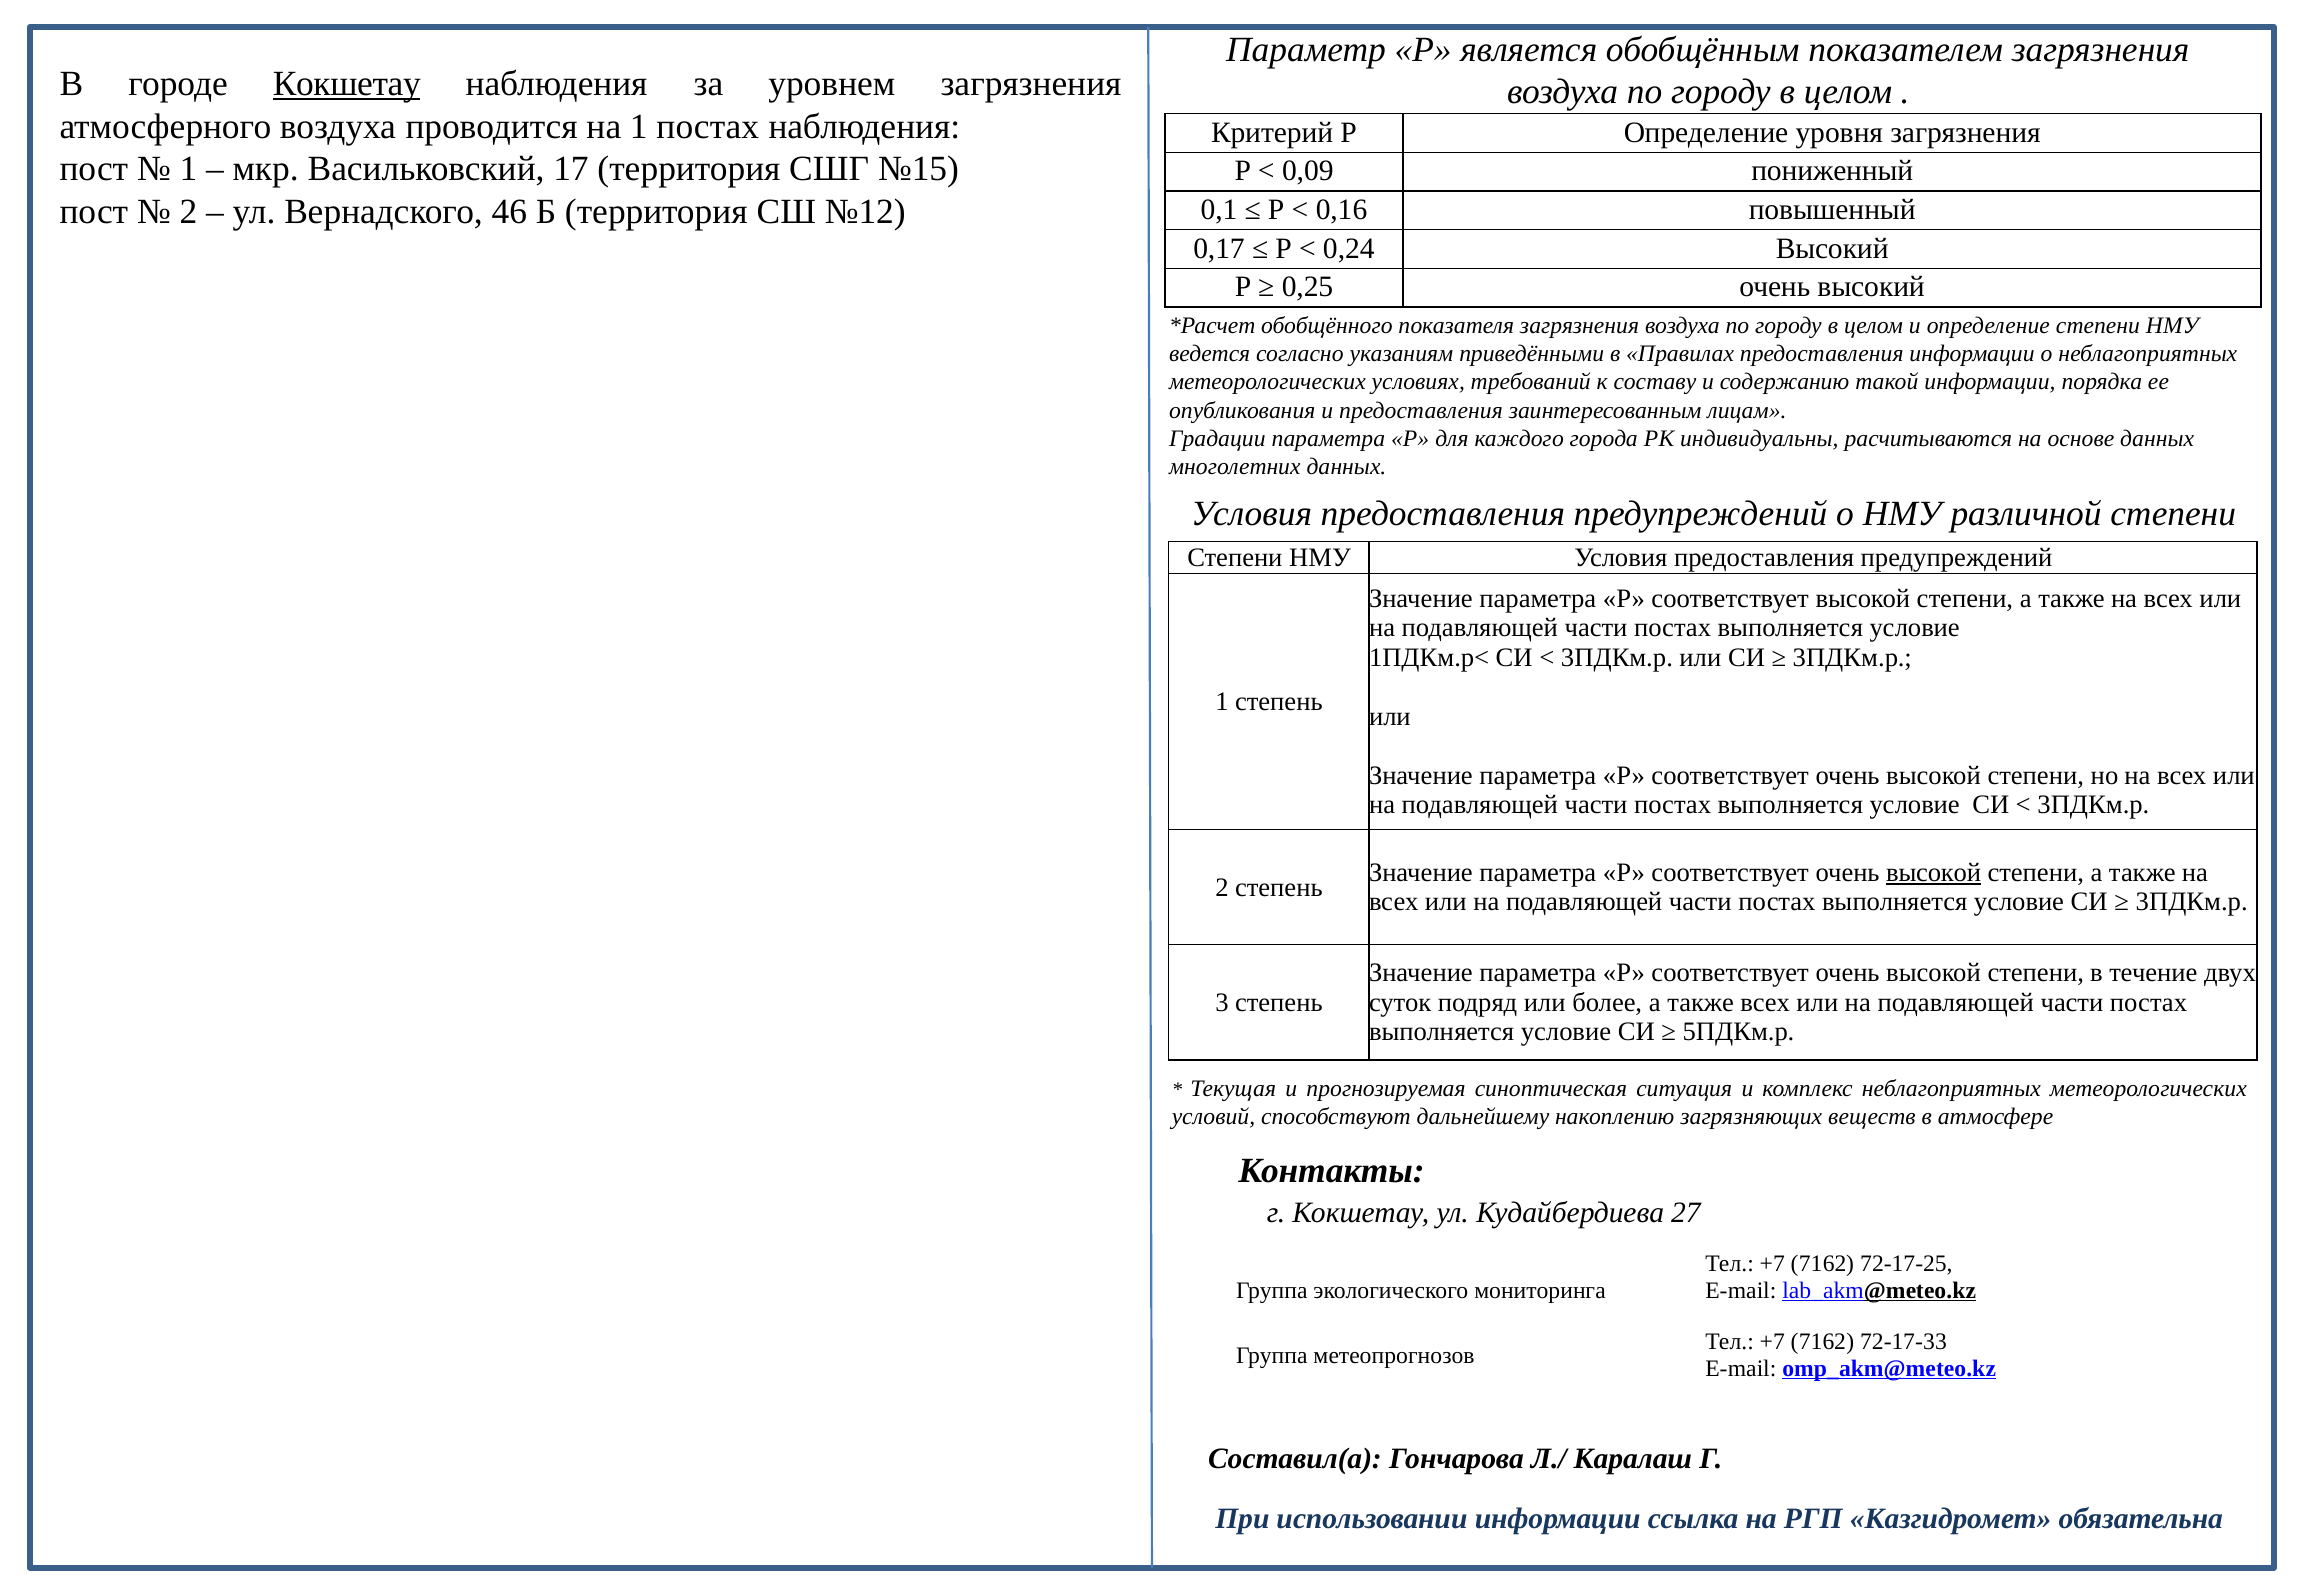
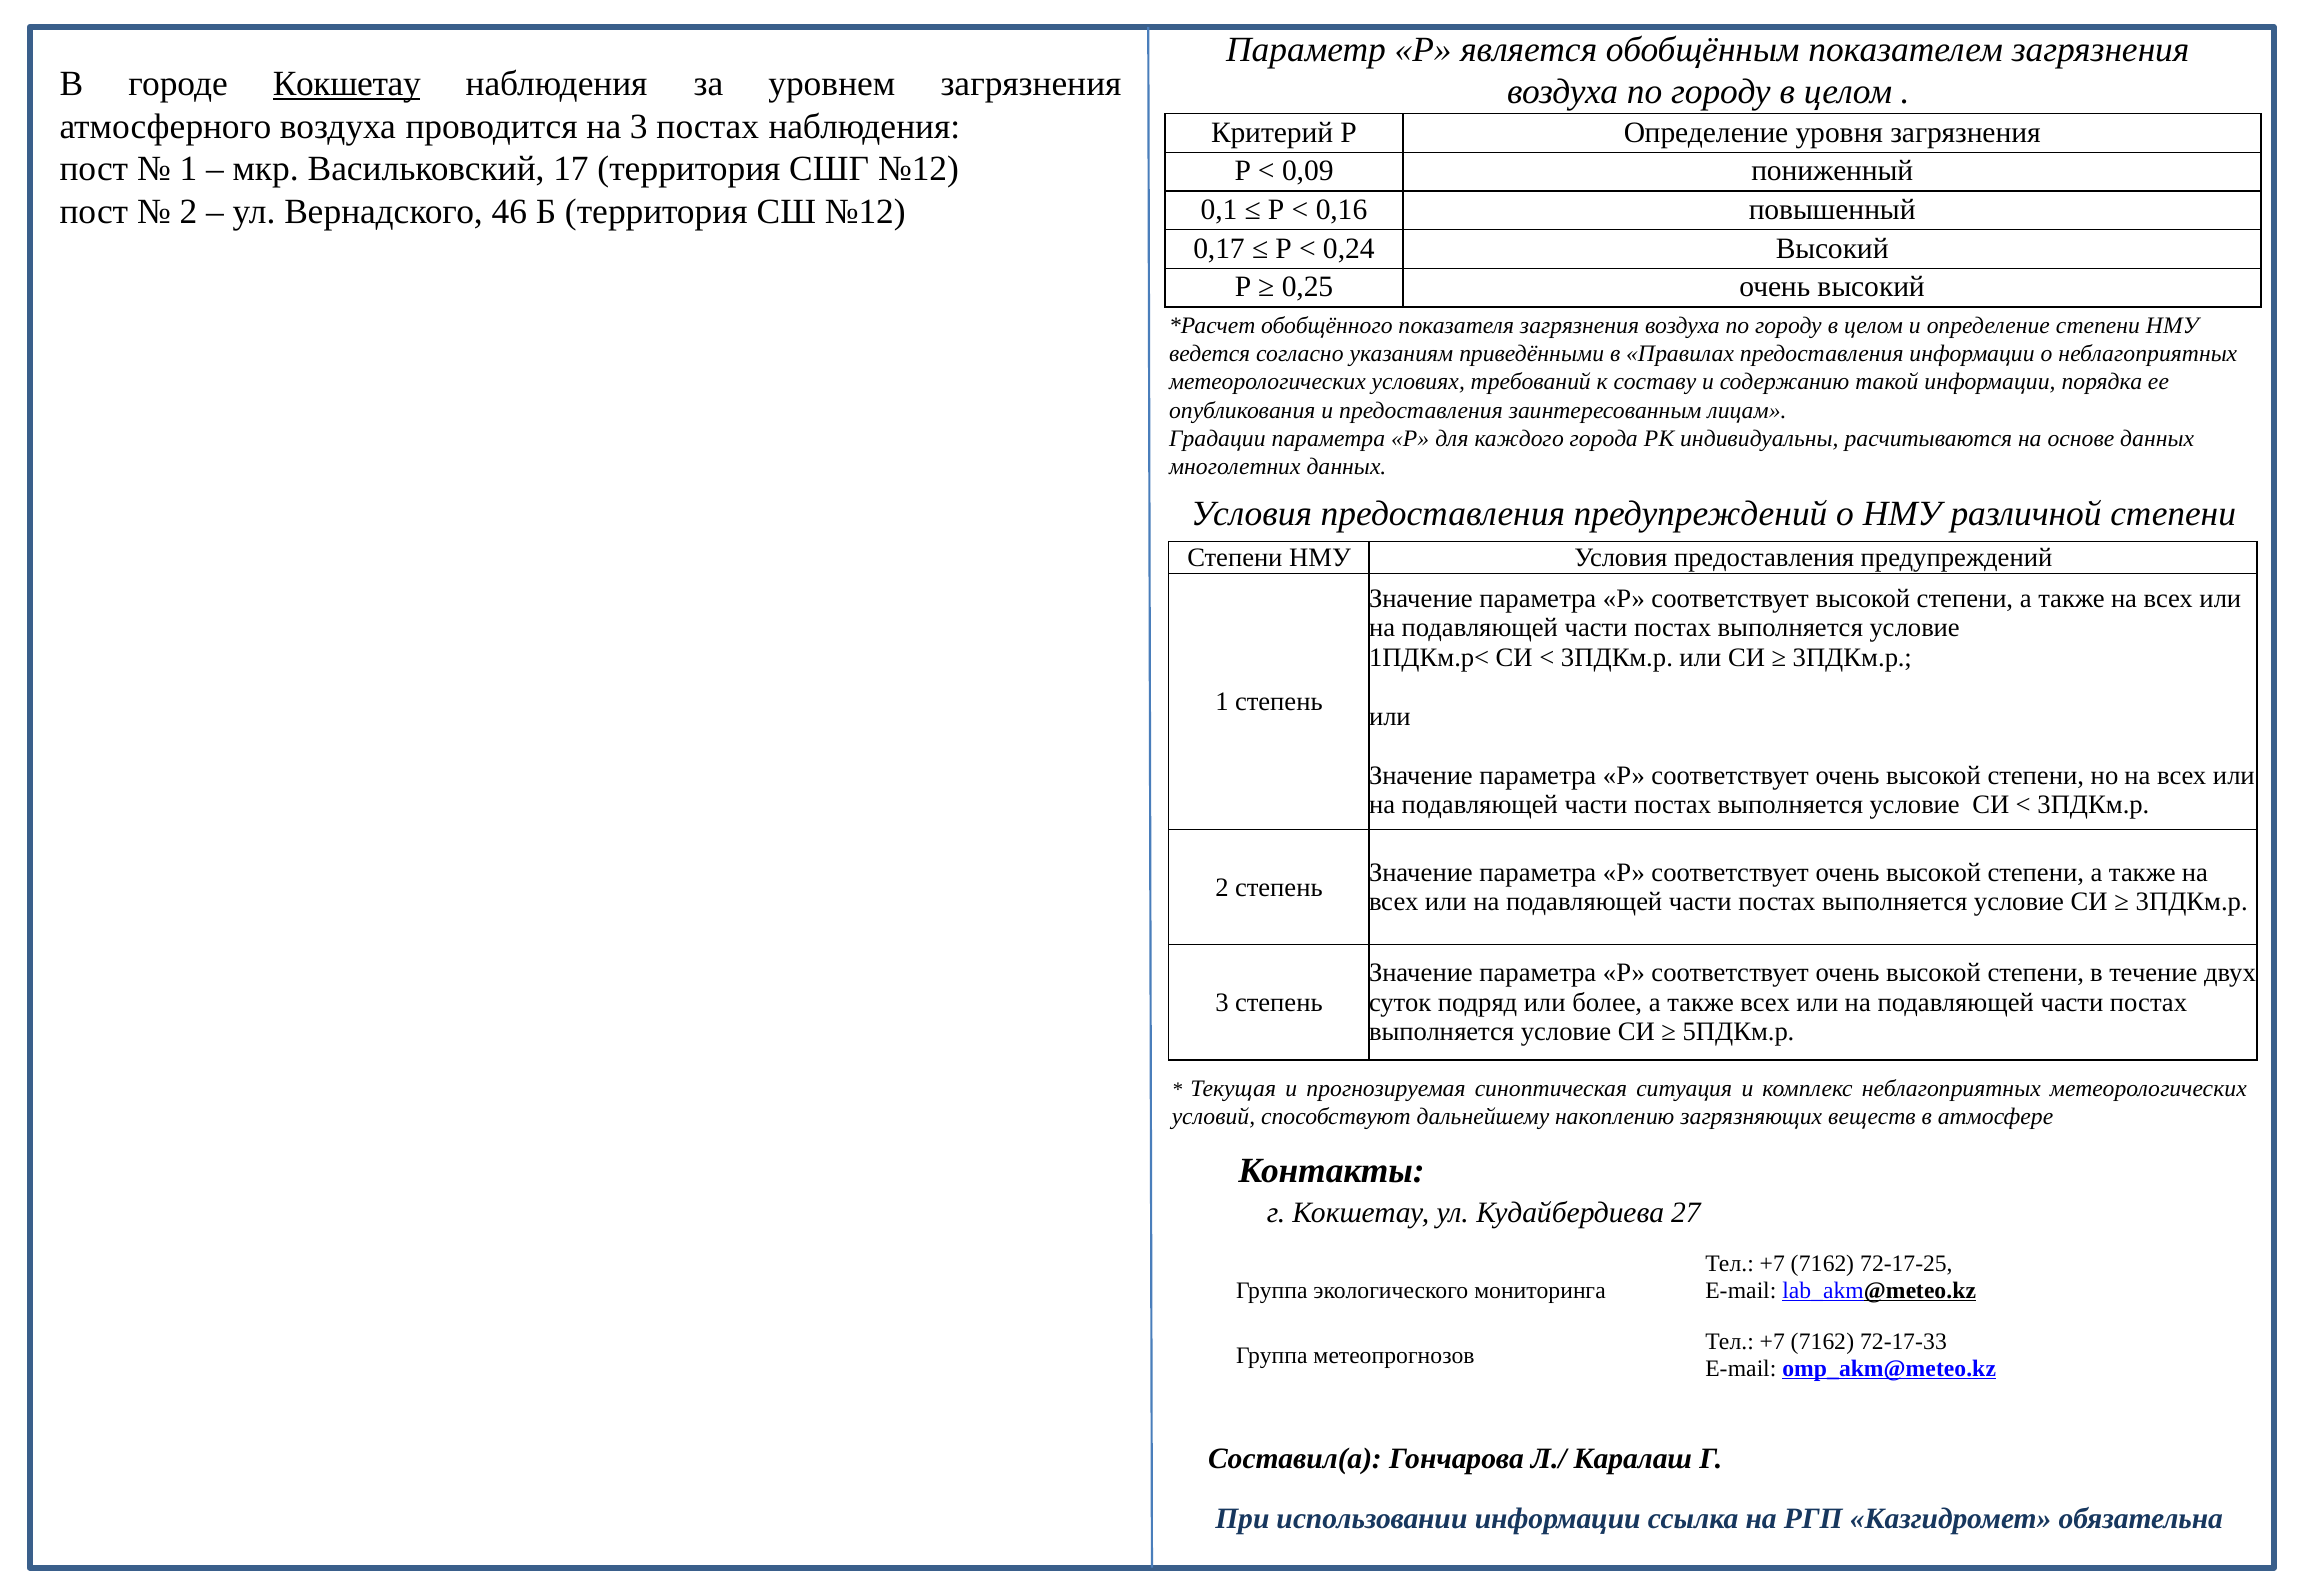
на 1: 1 -> 3
СШГ №15: №15 -> №12
высокой at (1934, 873) underline: present -> none
